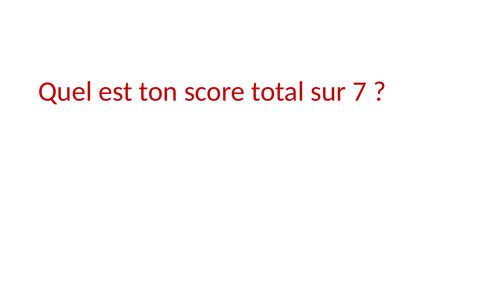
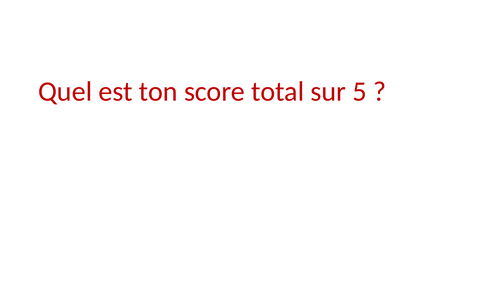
7: 7 -> 5
